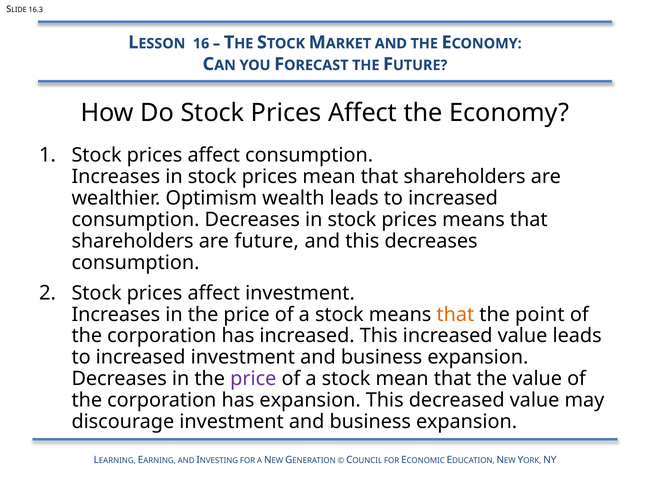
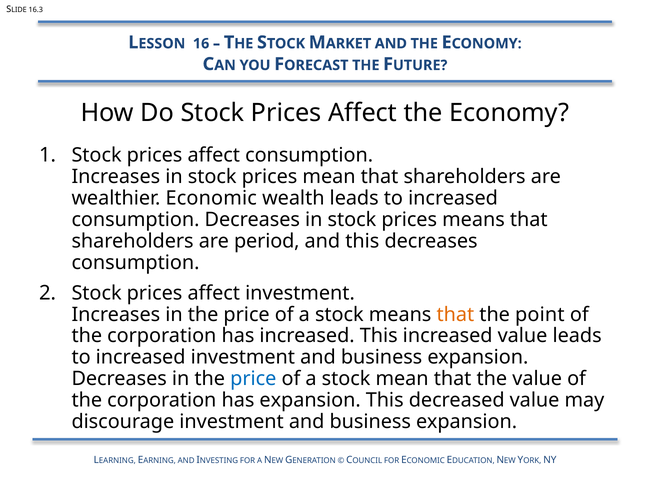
wealthier Optimism: Optimism -> Economic
are future: future -> period
price at (253, 378) colour: purple -> blue
